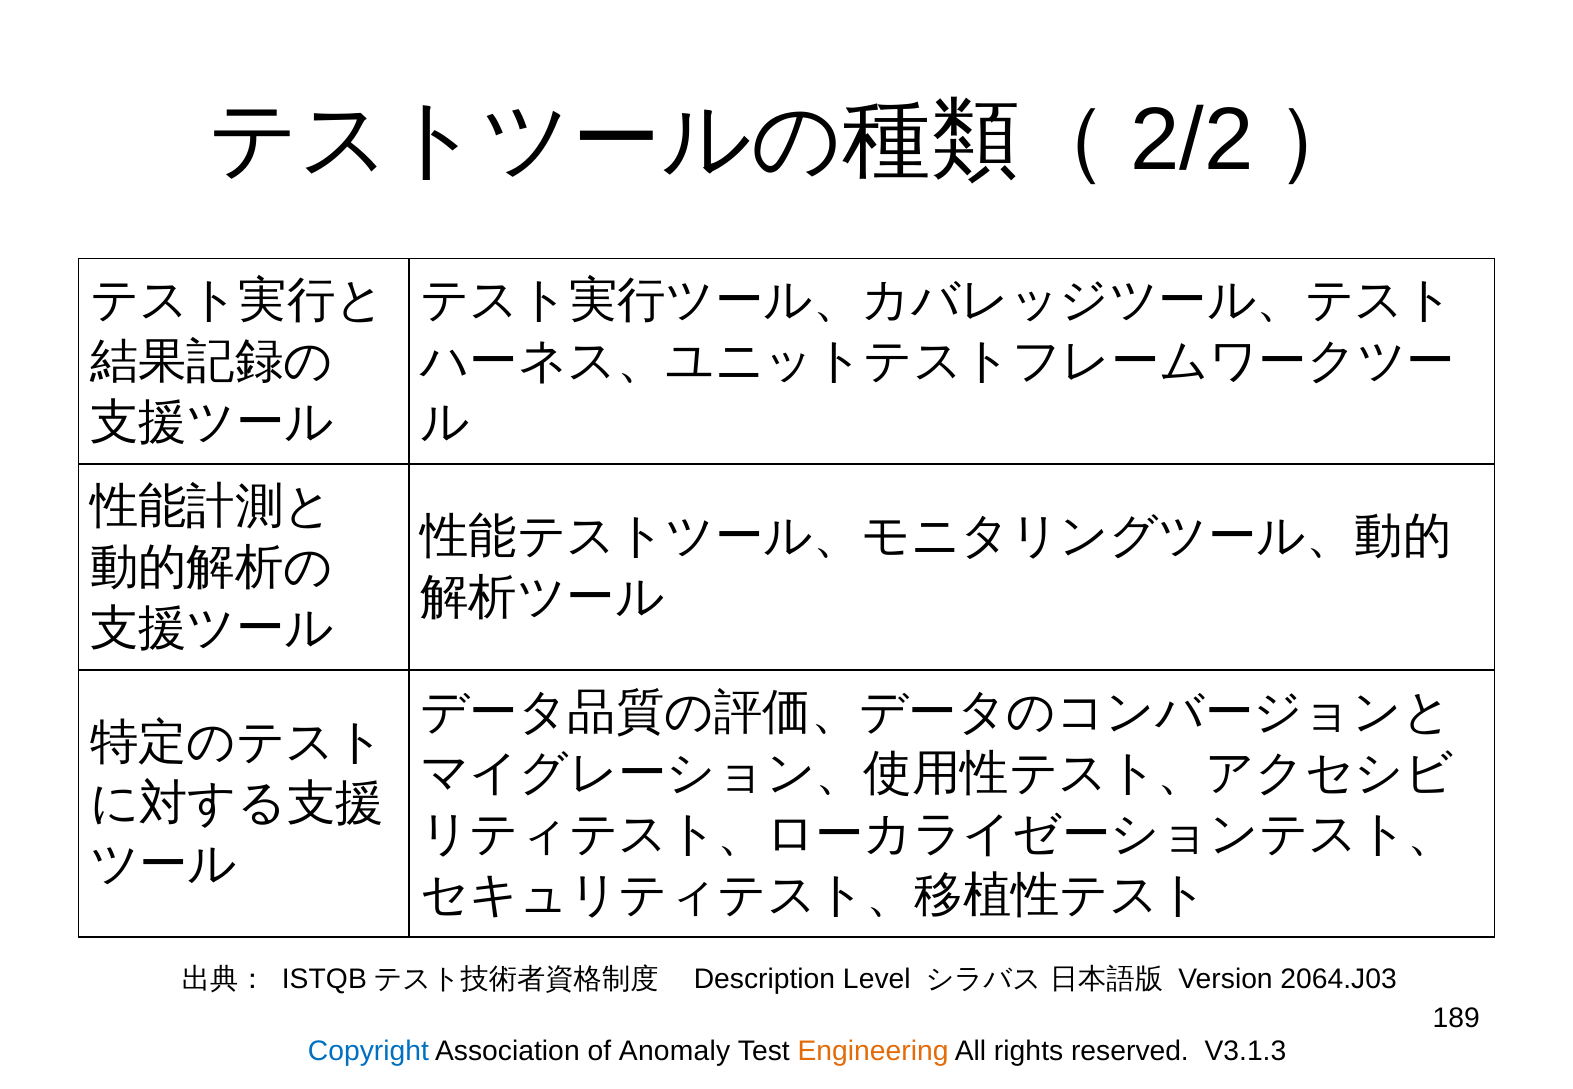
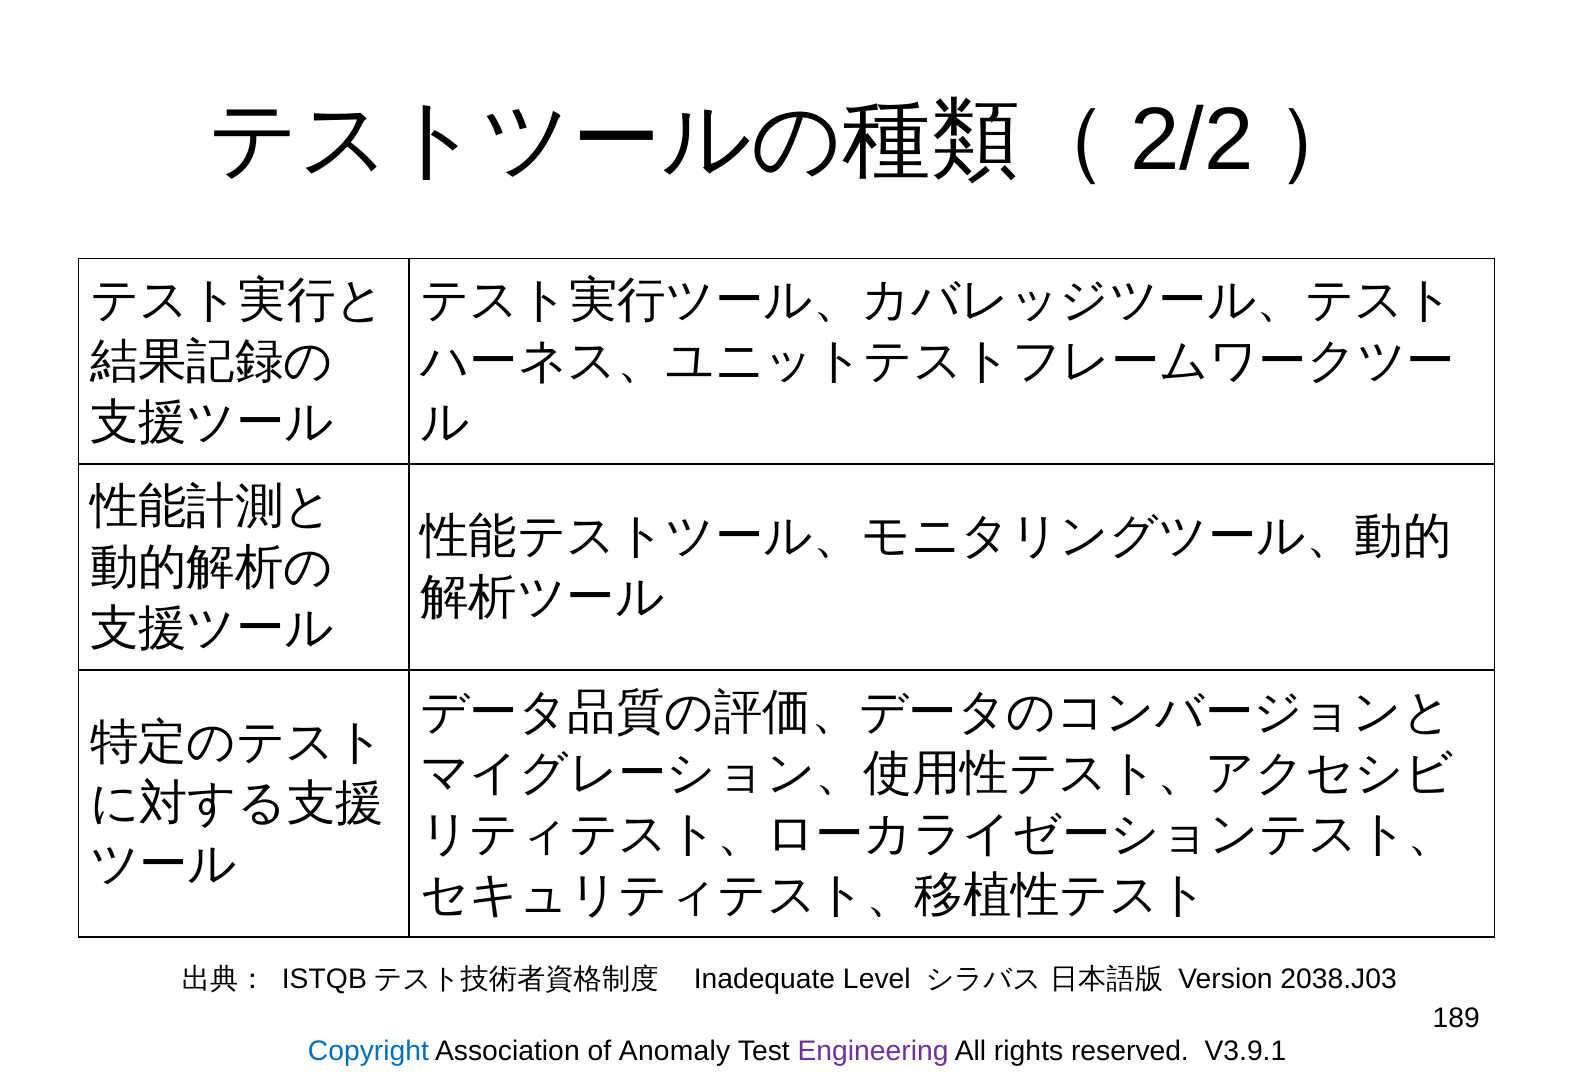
Description: Description -> Inadequate
2064.J03: 2064.J03 -> 2038.J03
Engineering colour: orange -> purple
V3.1.3: V3.1.3 -> V3.9.1
